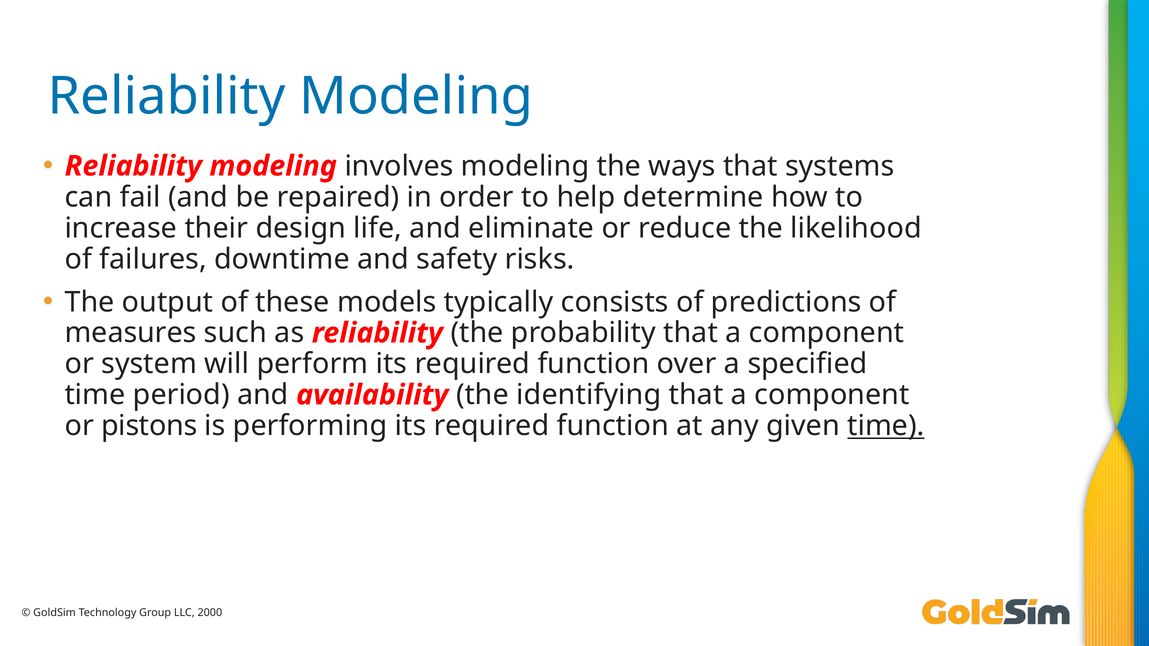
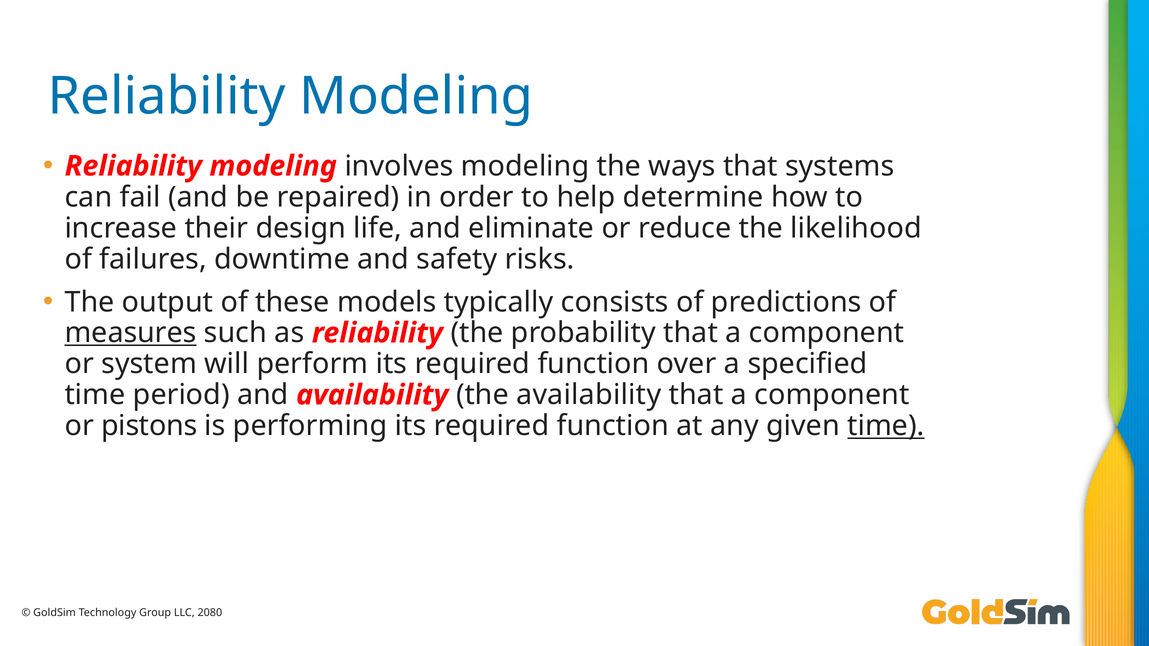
measures underline: none -> present
the identifying: identifying -> availability
2000: 2000 -> 2080
